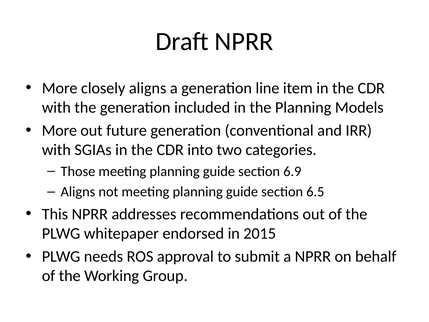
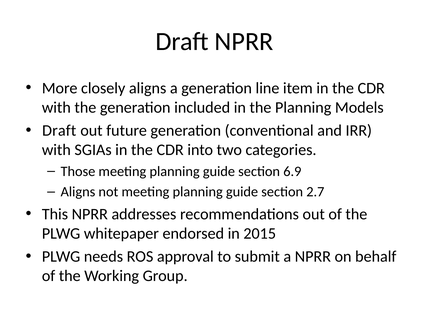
More at (59, 130): More -> Draft
6.5: 6.5 -> 2.7
